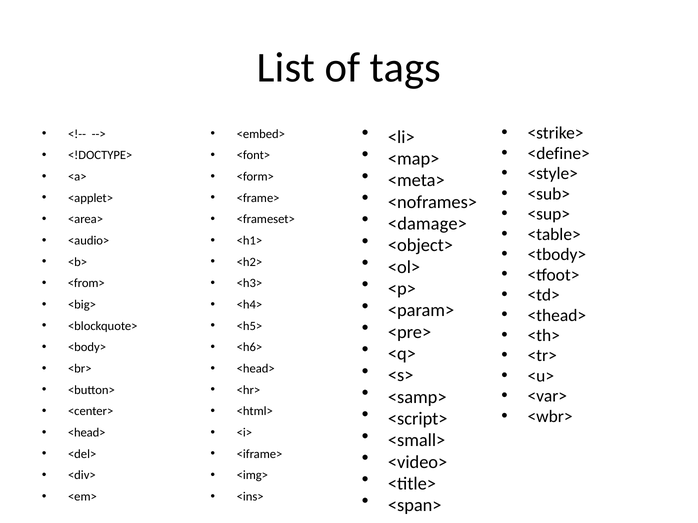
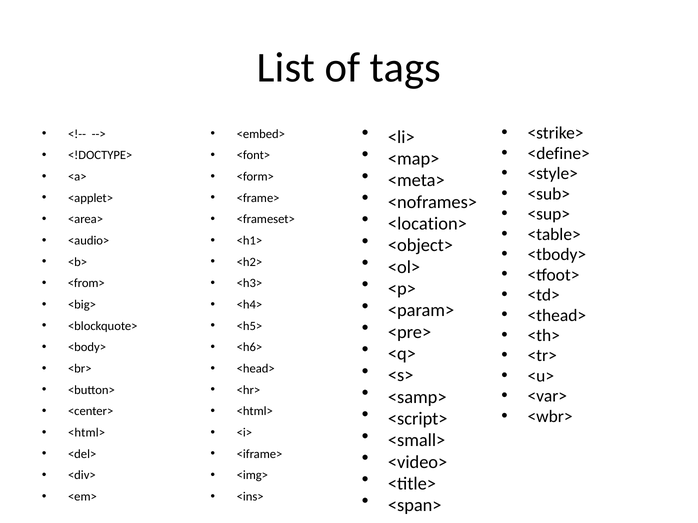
<damage>: <damage> -> <location>
<head> at (87, 433): <head> -> <html>
